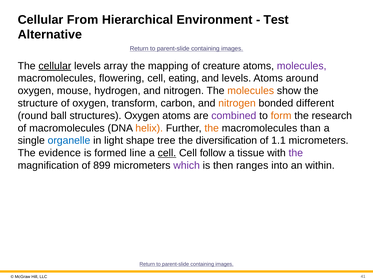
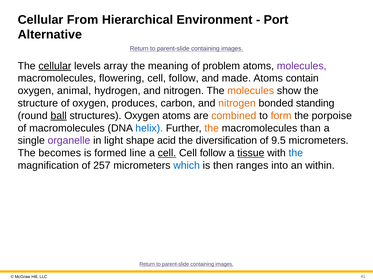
Test: Test -> Port
mapping: mapping -> meaning
creature: creature -> problem
eating at (184, 78): eating -> follow
and levels: levels -> made
around: around -> contain
mouse: mouse -> animal
transform: transform -> produces
different: different -> standing
ball underline: none -> present
combined colour: purple -> orange
research: research -> porpoise
helix colour: orange -> blue
organelle colour: blue -> purple
tree: tree -> acid
1.1: 1.1 -> 9.5
evidence: evidence -> becomes
tissue underline: none -> present
the at (296, 153) colour: purple -> blue
899: 899 -> 257
which colour: purple -> blue
